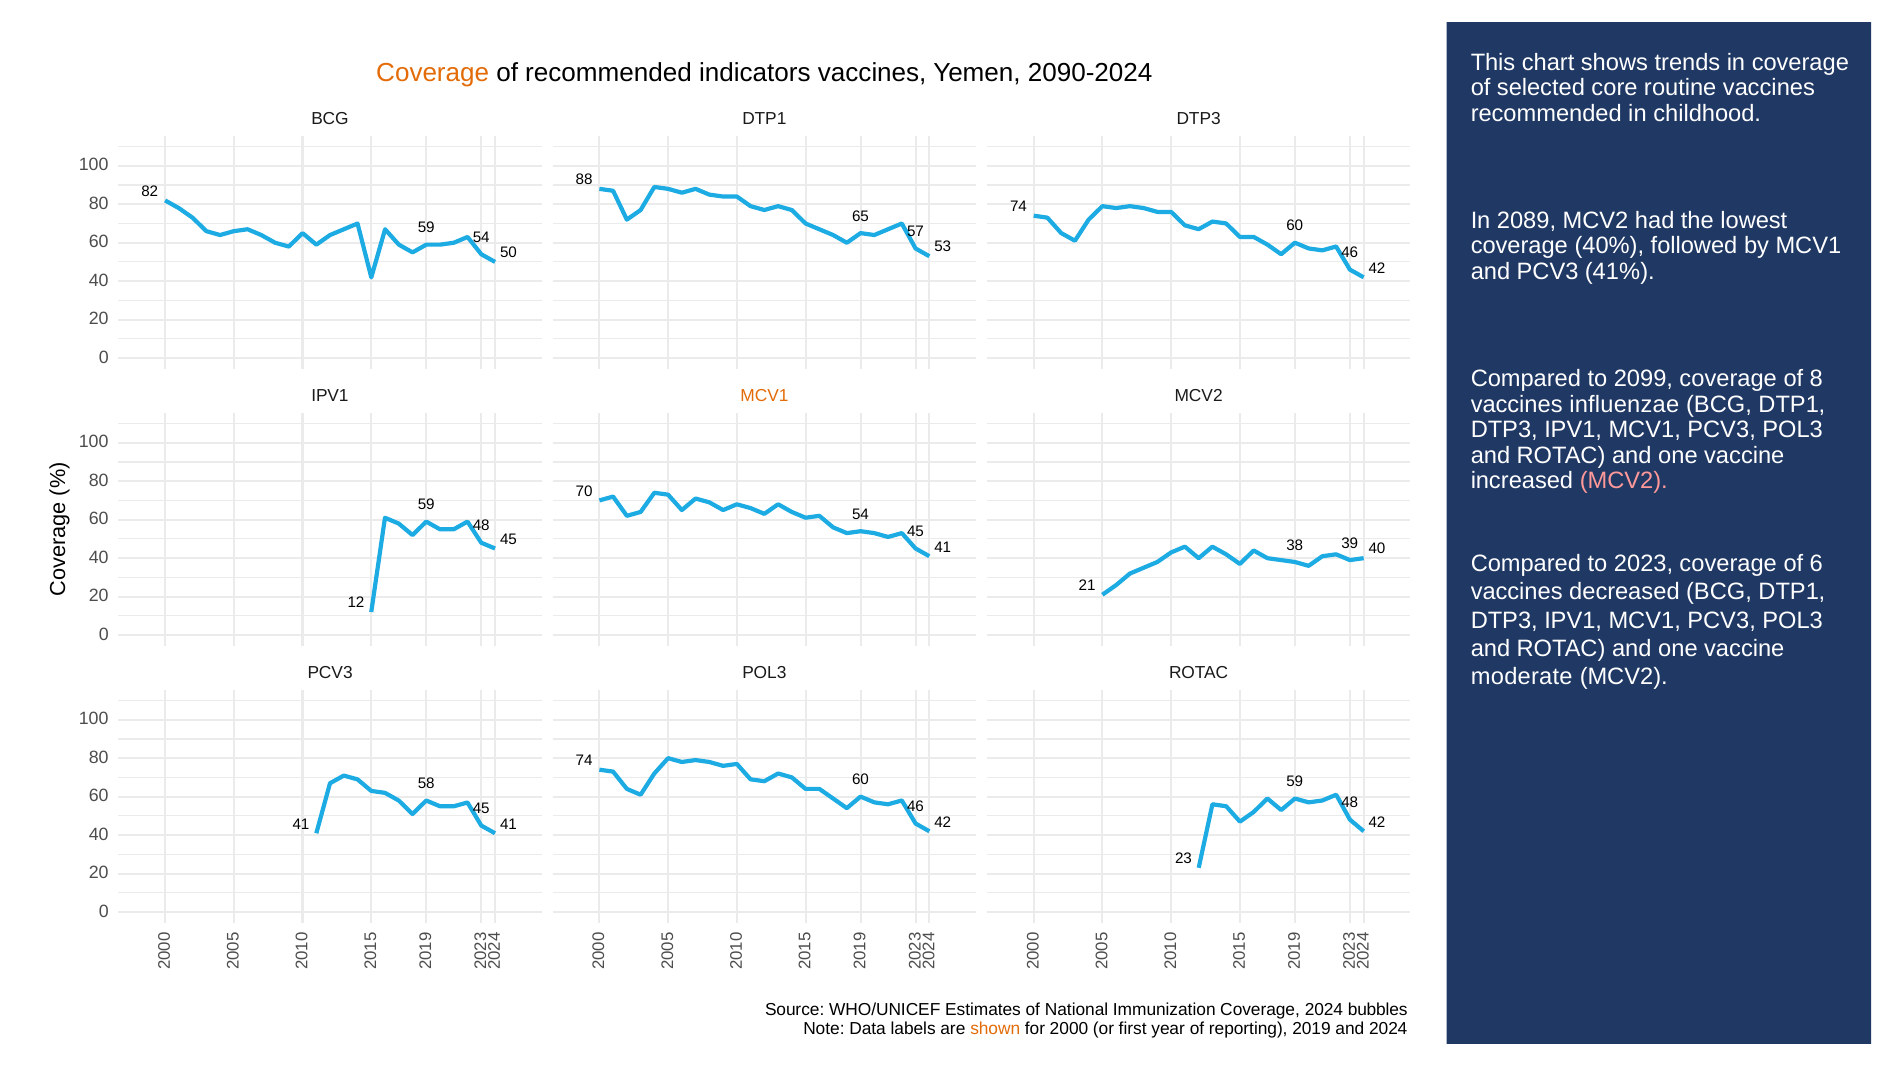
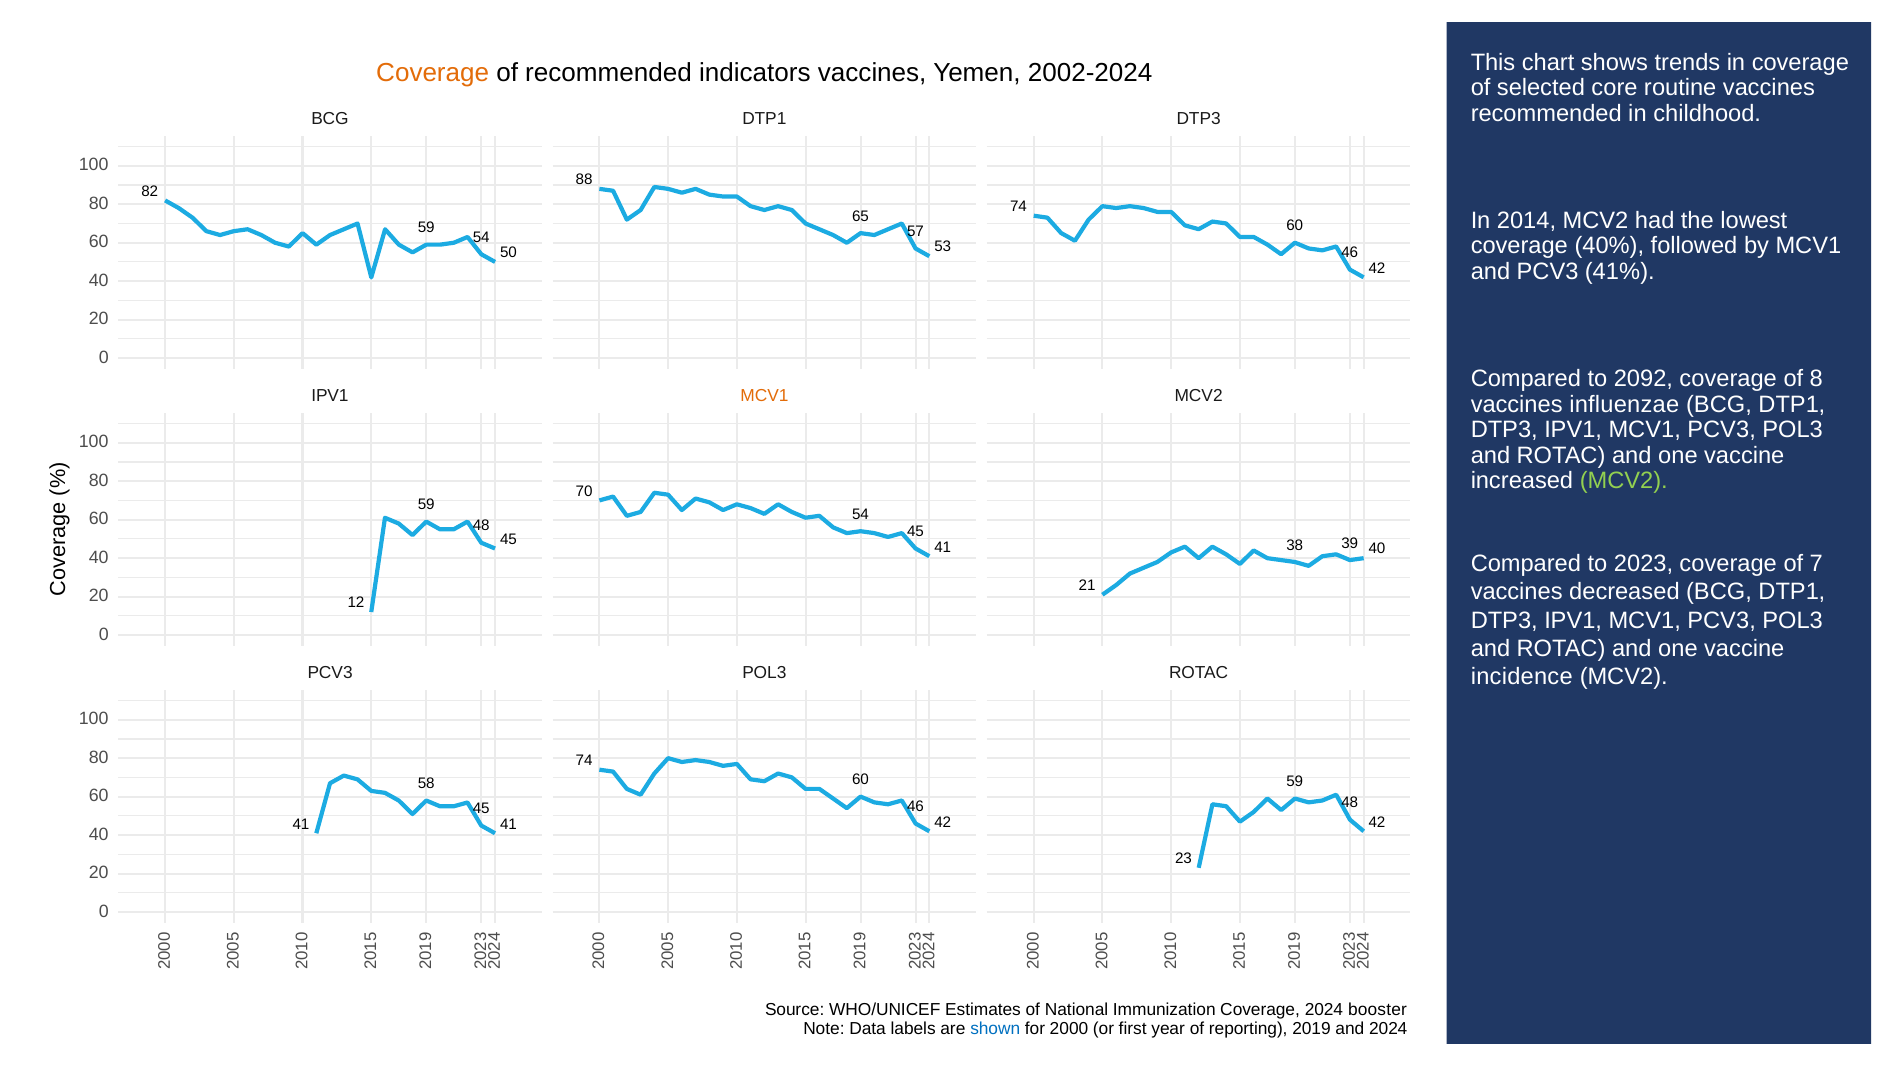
2090-2024: 2090-2024 -> 2002-2024
2089: 2089 -> 2014
2099: 2099 -> 2092
MCV2 at (1624, 481) colour: pink -> light green
6: 6 -> 7
moderate: moderate -> incidence
bubbles: bubbles -> booster
shown colour: orange -> blue
